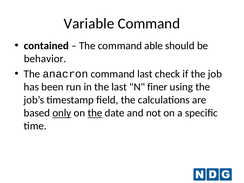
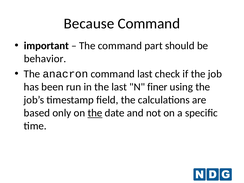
Variable: Variable -> Because
contained: contained -> important
able: able -> part
only underline: present -> none
